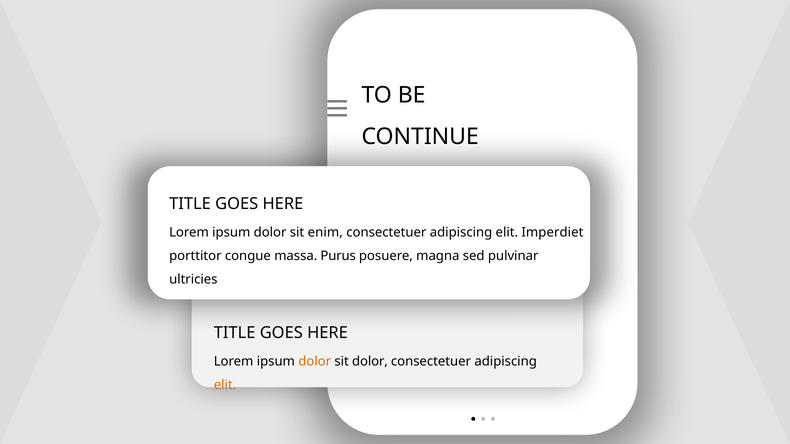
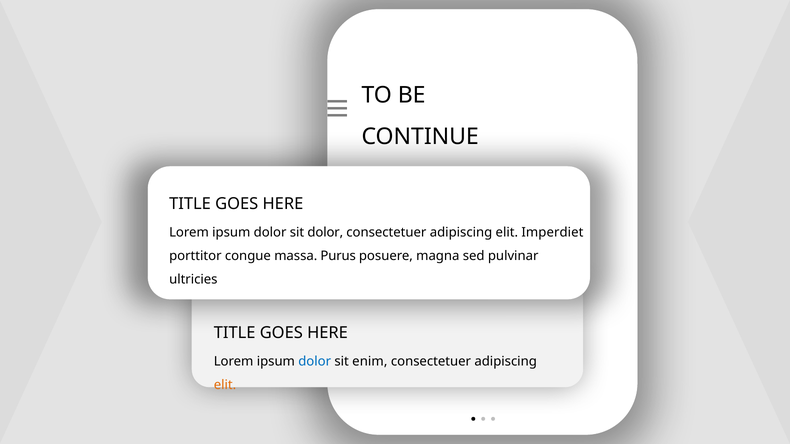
sit enim: enim -> dolor
dolor at (315, 361) colour: orange -> blue
sit dolor: dolor -> enim
